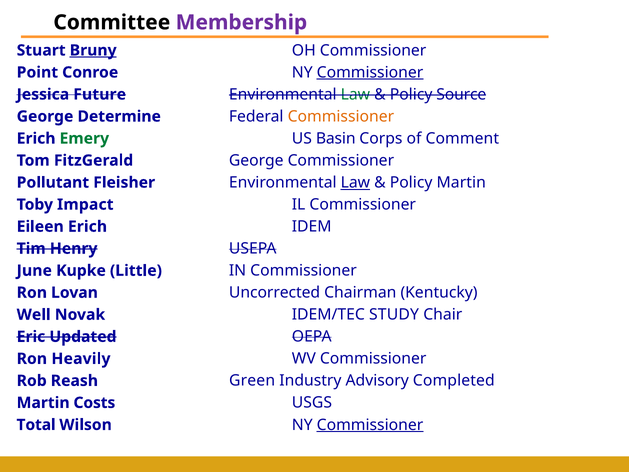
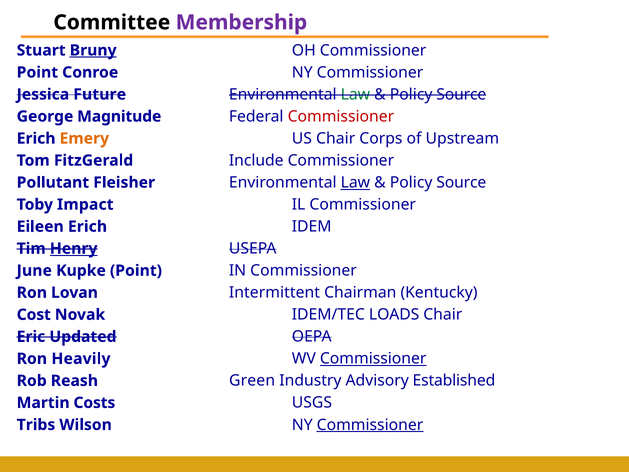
Commissioner at (370, 72) underline: present -> none
Determine: Determine -> Magnitude
Commissioner at (341, 116) colour: orange -> red
Emery colour: green -> orange
US Basin: Basin -> Chair
Comment: Comment -> Upstream
FitzGerald George: George -> Include
Martin at (461, 182): Martin -> Source
Henry underline: none -> present
Kupke Little: Little -> Point
Uncorrected: Uncorrected -> Intermittent
Well: Well -> Cost
STUDY: STUDY -> LOADS
Commissioner at (373, 359) underline: none -> present
Completed: Completed -> Established
Total: Total -> Tribs
